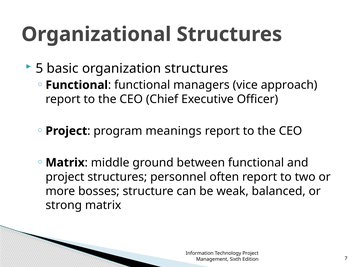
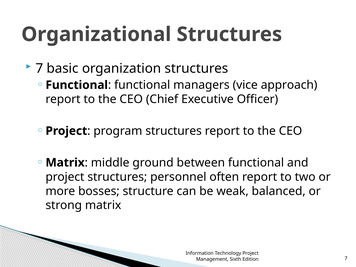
5 at (39, 68): 5 -> 7
program meanings: meanings -> structures
